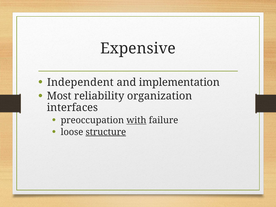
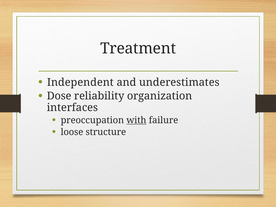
Expensive: Expensive -> Treatment
implementation: implementation -> underestimates
Most: Most -> Dose
structure underline: present -> none
